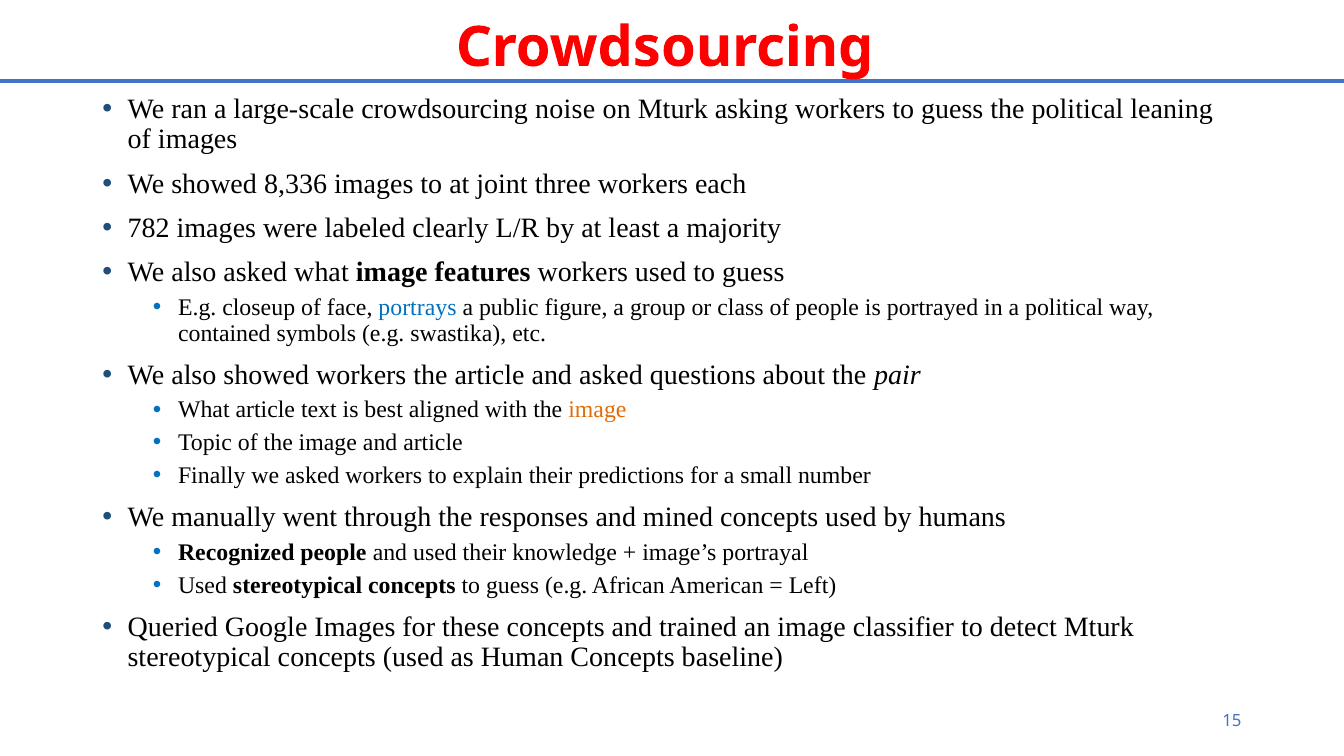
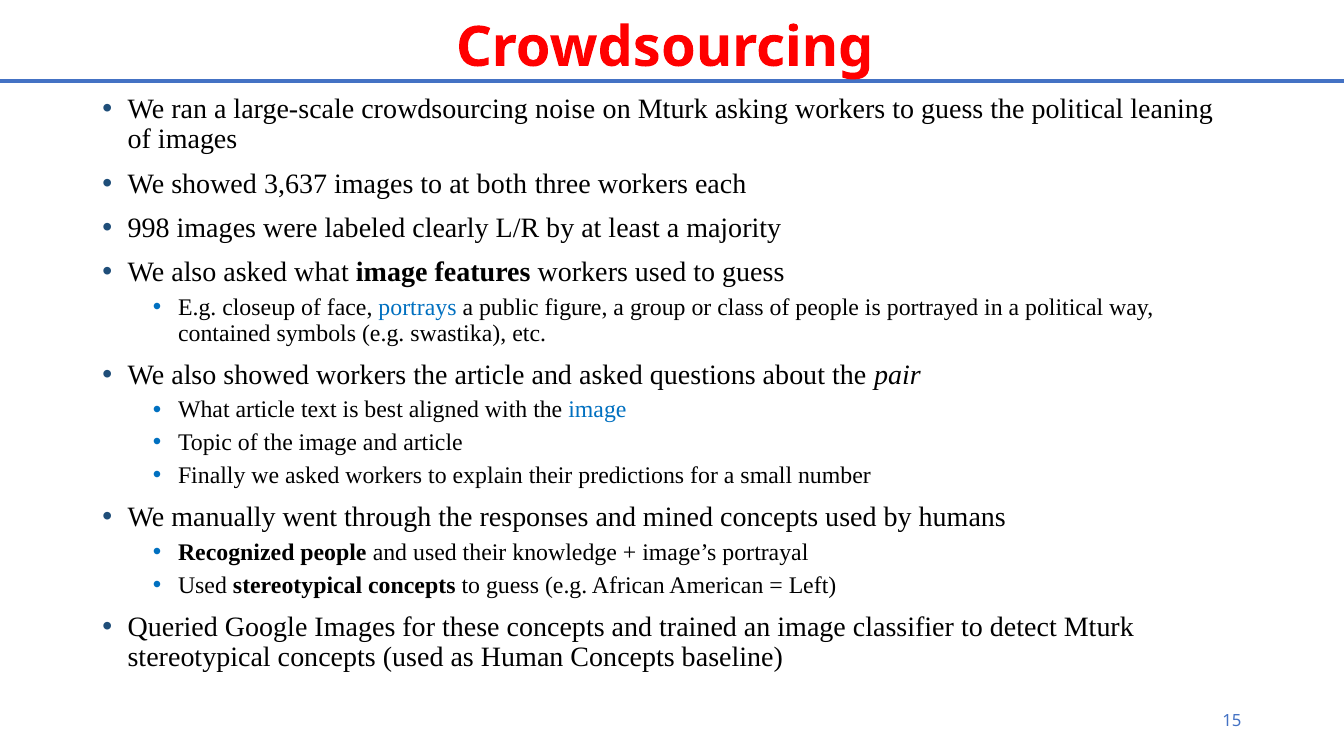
8,336: 8,336 -> 3,637
joint: joint -> both
782: 782 -> 998
image at (597, 410) colour: orange -> blue
